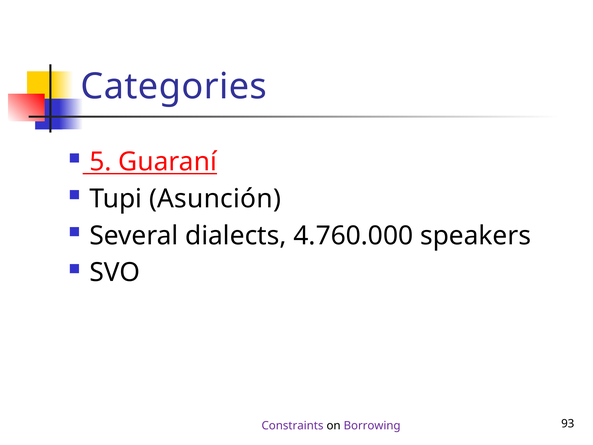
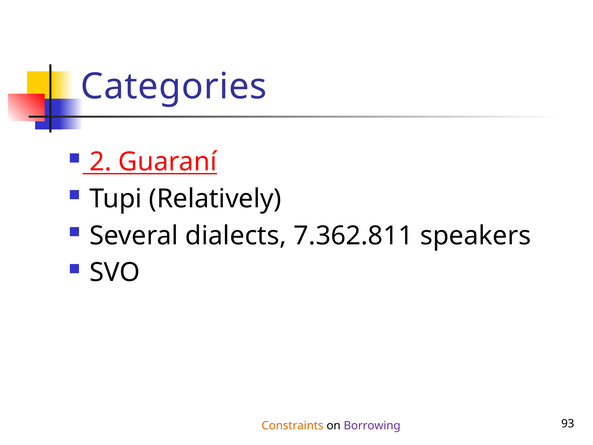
5: 5 -> 2
Asunción: Asunción -> Relatively
4.760.000: 4.760.000 -> 7.362.811
Constraints colour: purple -> orange
